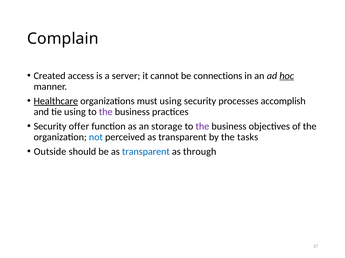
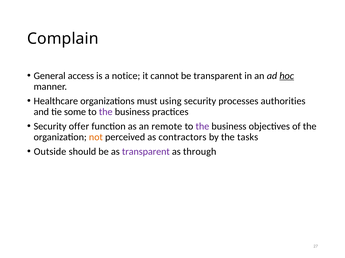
Created: Created -> General
server: server -> notice
be connections: connections -> transparent
Healthcare underline: present -> none
accomplish: accomplish -> authorities
tie using: using -> some
storage: storage -> remote
not colour: blue -> orange
perceived as transparent: transparent -> contractors
transparent at (146, 152) colour: blue -> purple
